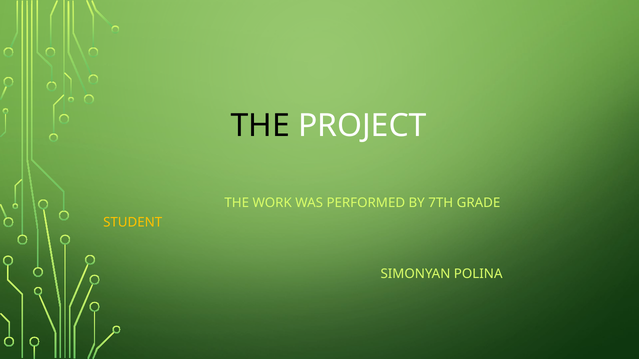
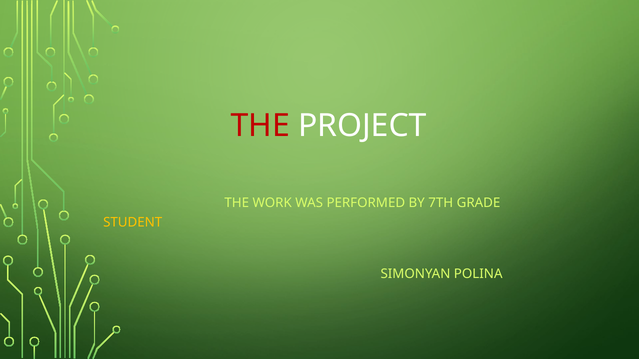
THE at (260, 126) colour: black -> red
